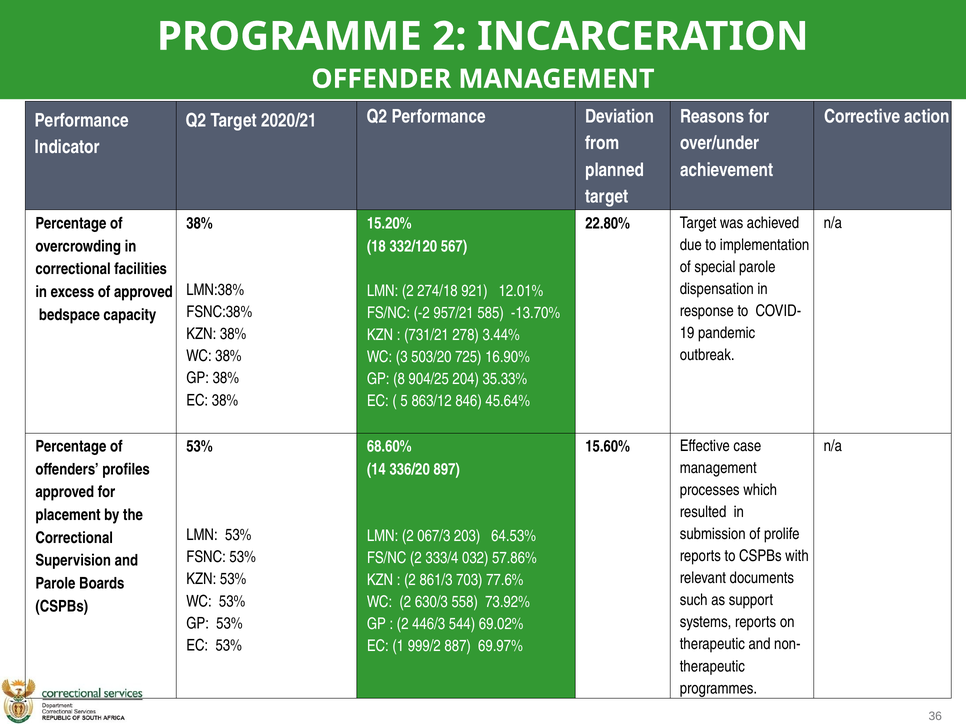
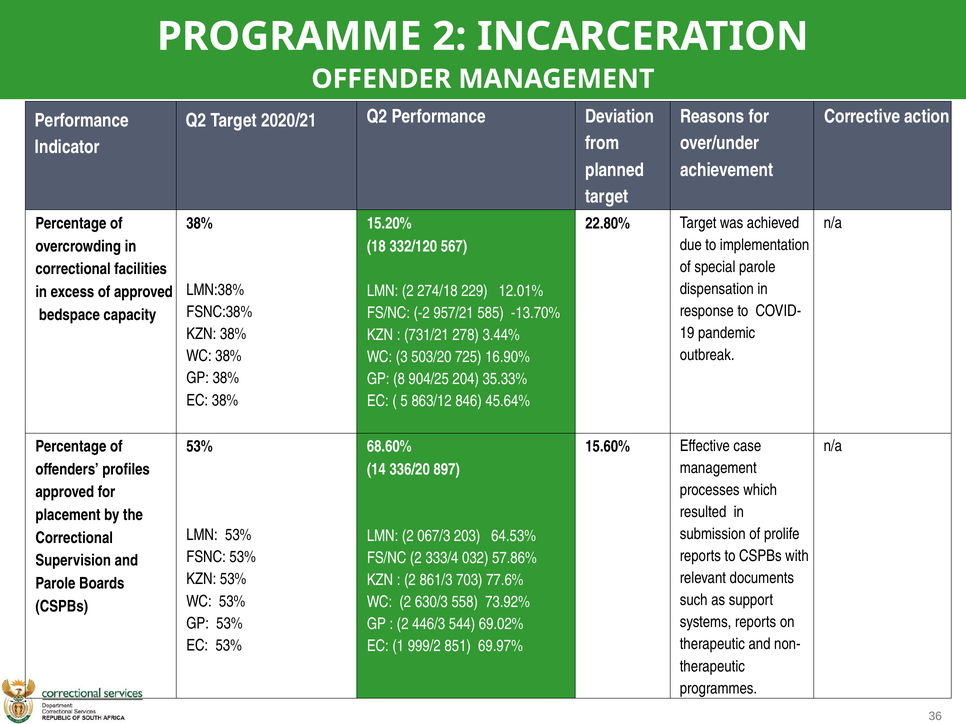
921: 921 -> 229
887: 887 -> 851
